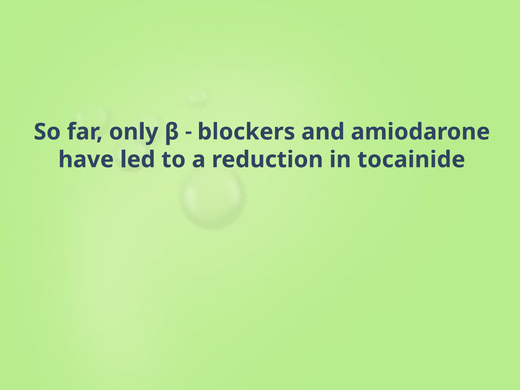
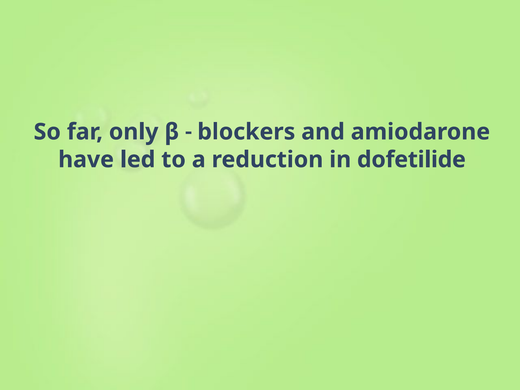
tocainide: tocainide -> dofetilide
